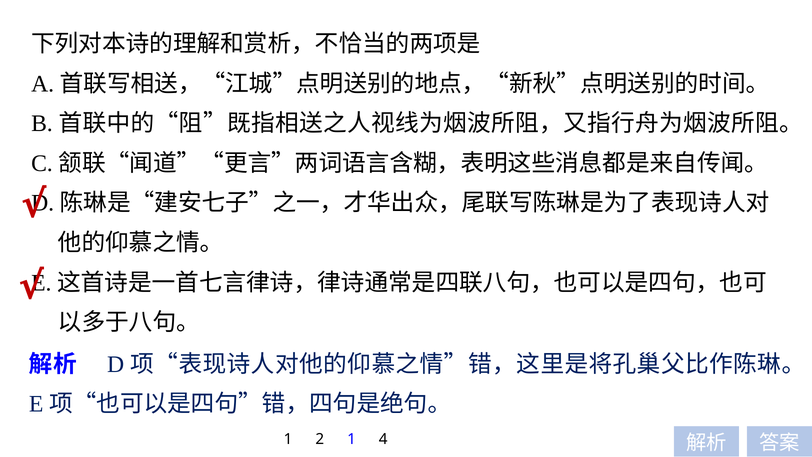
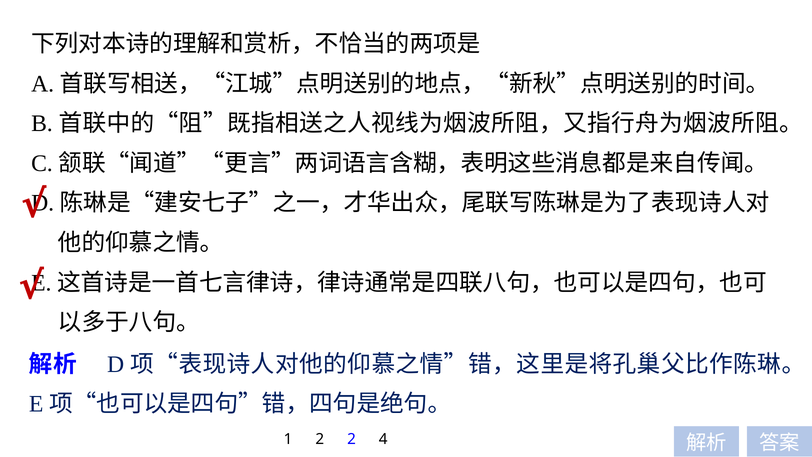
2 1: 1 -> 2
